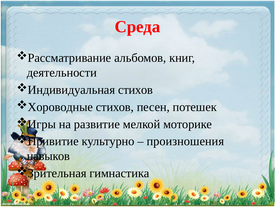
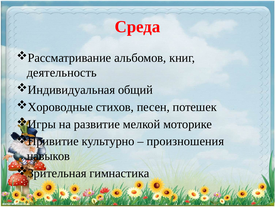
деятельности: деятельности -> деятельность
Индивидуальная стихов: стихов -> общий
